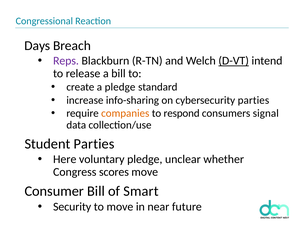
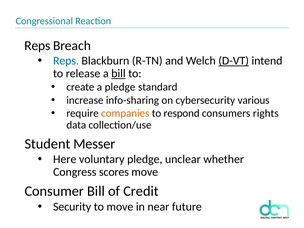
Days at (37, 46): Days -> Reps
Reps at (66, 61) colour: purple -> blue
bill at (118, 73) underline: none -> present
cybersecurity parties: parties -> various
signal: signal -> rights
Student Parties: Parties -> Messer
Smart: Smart -> Credit
